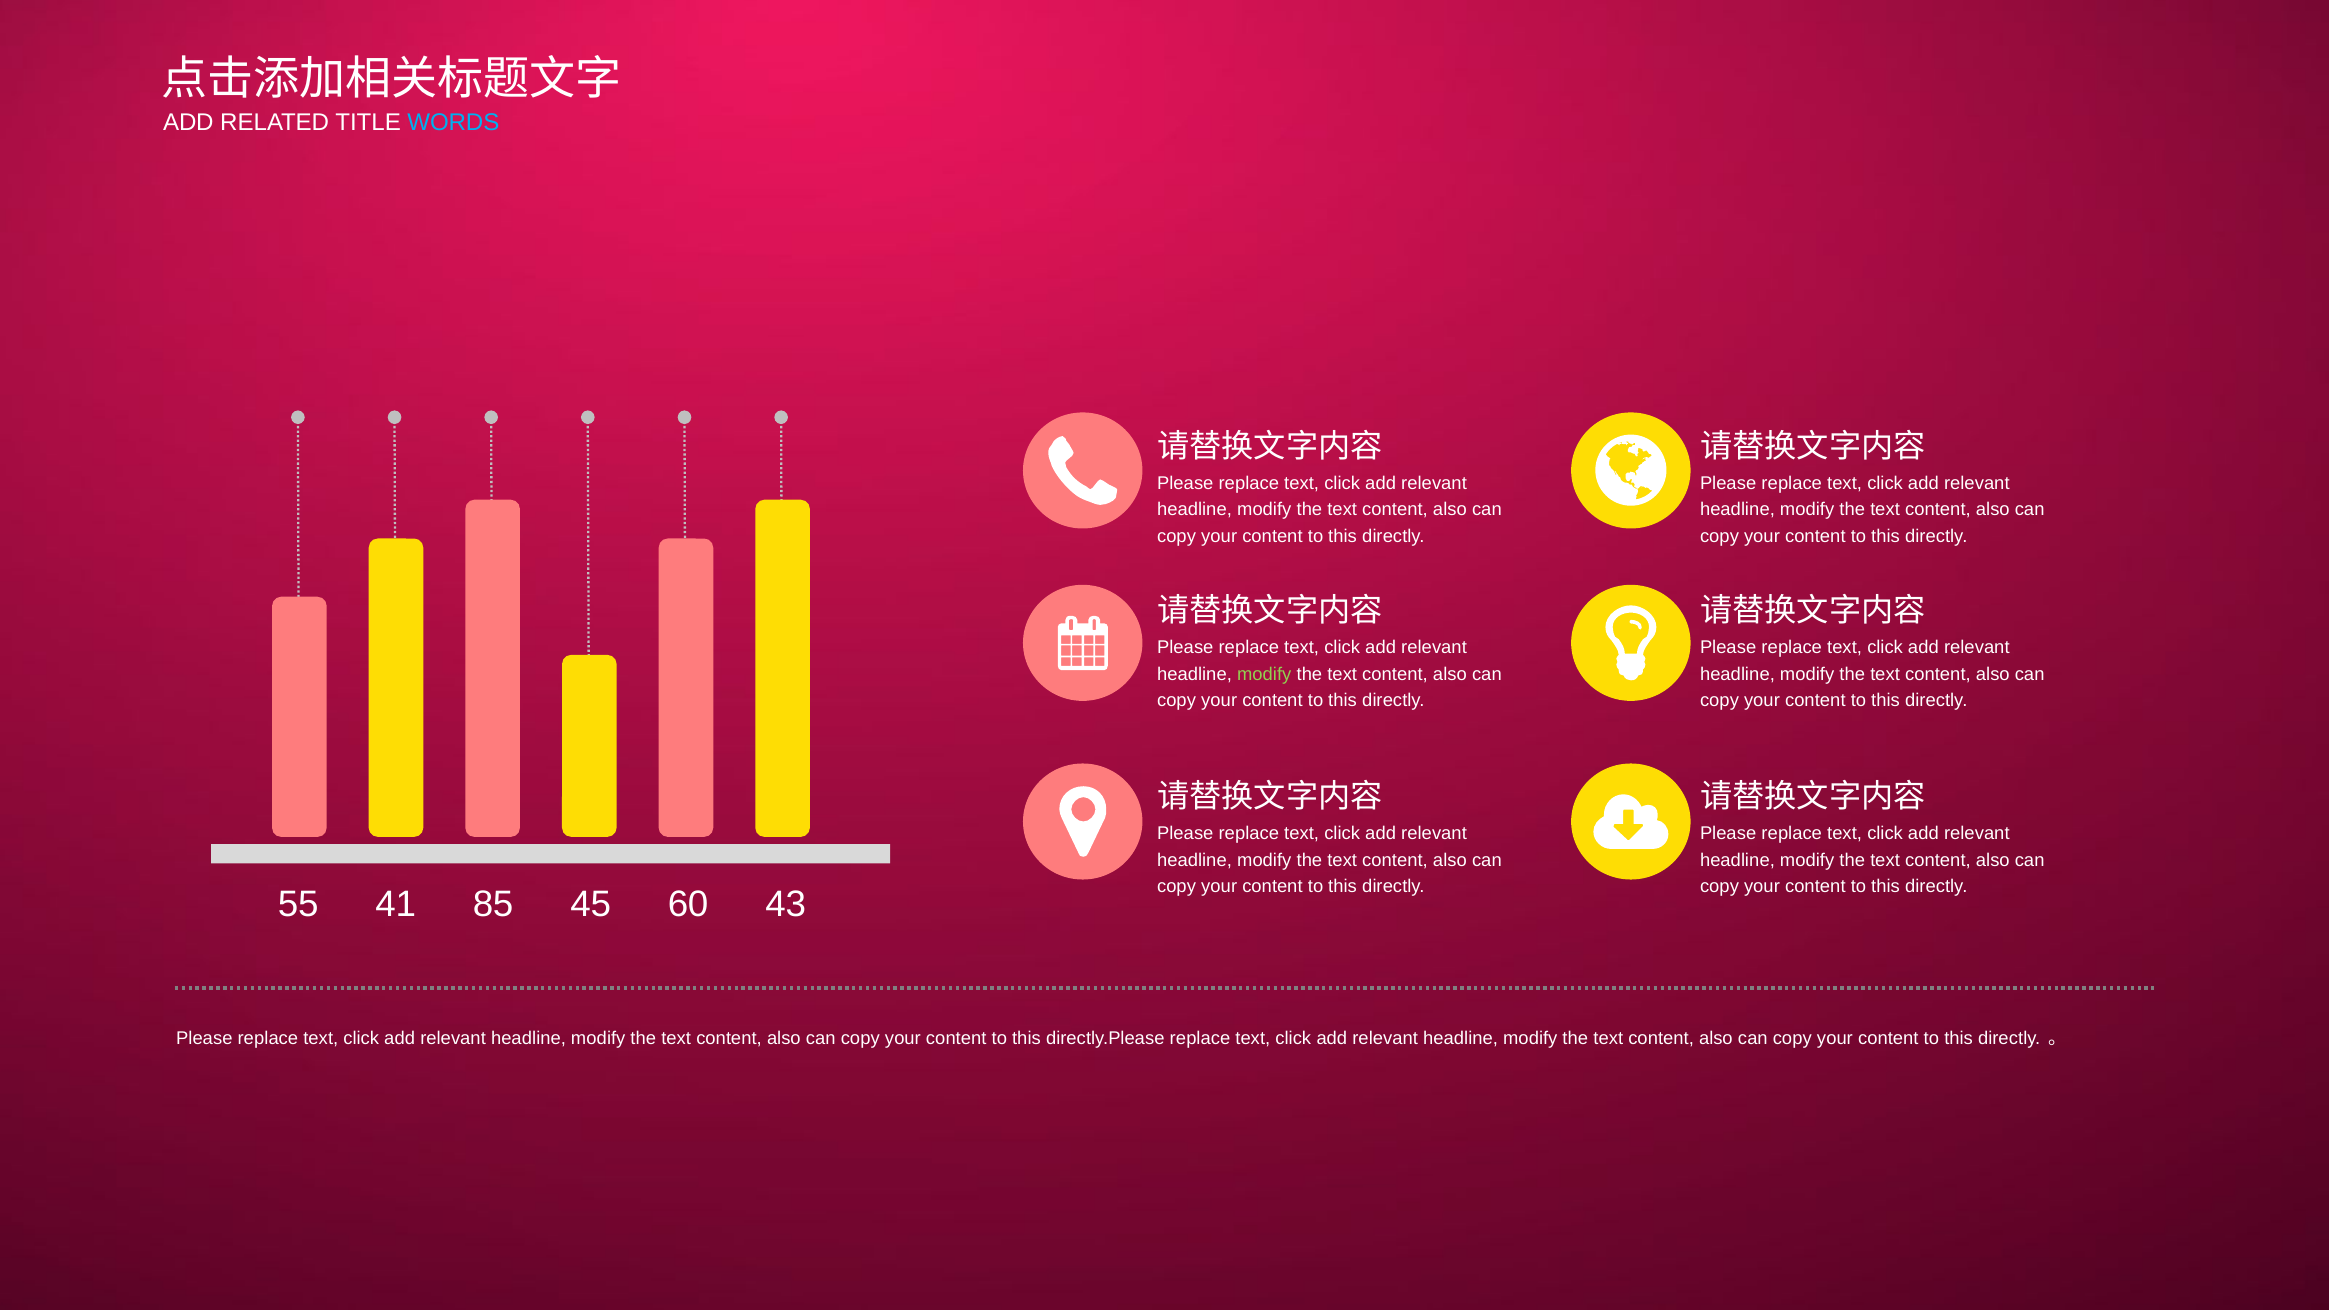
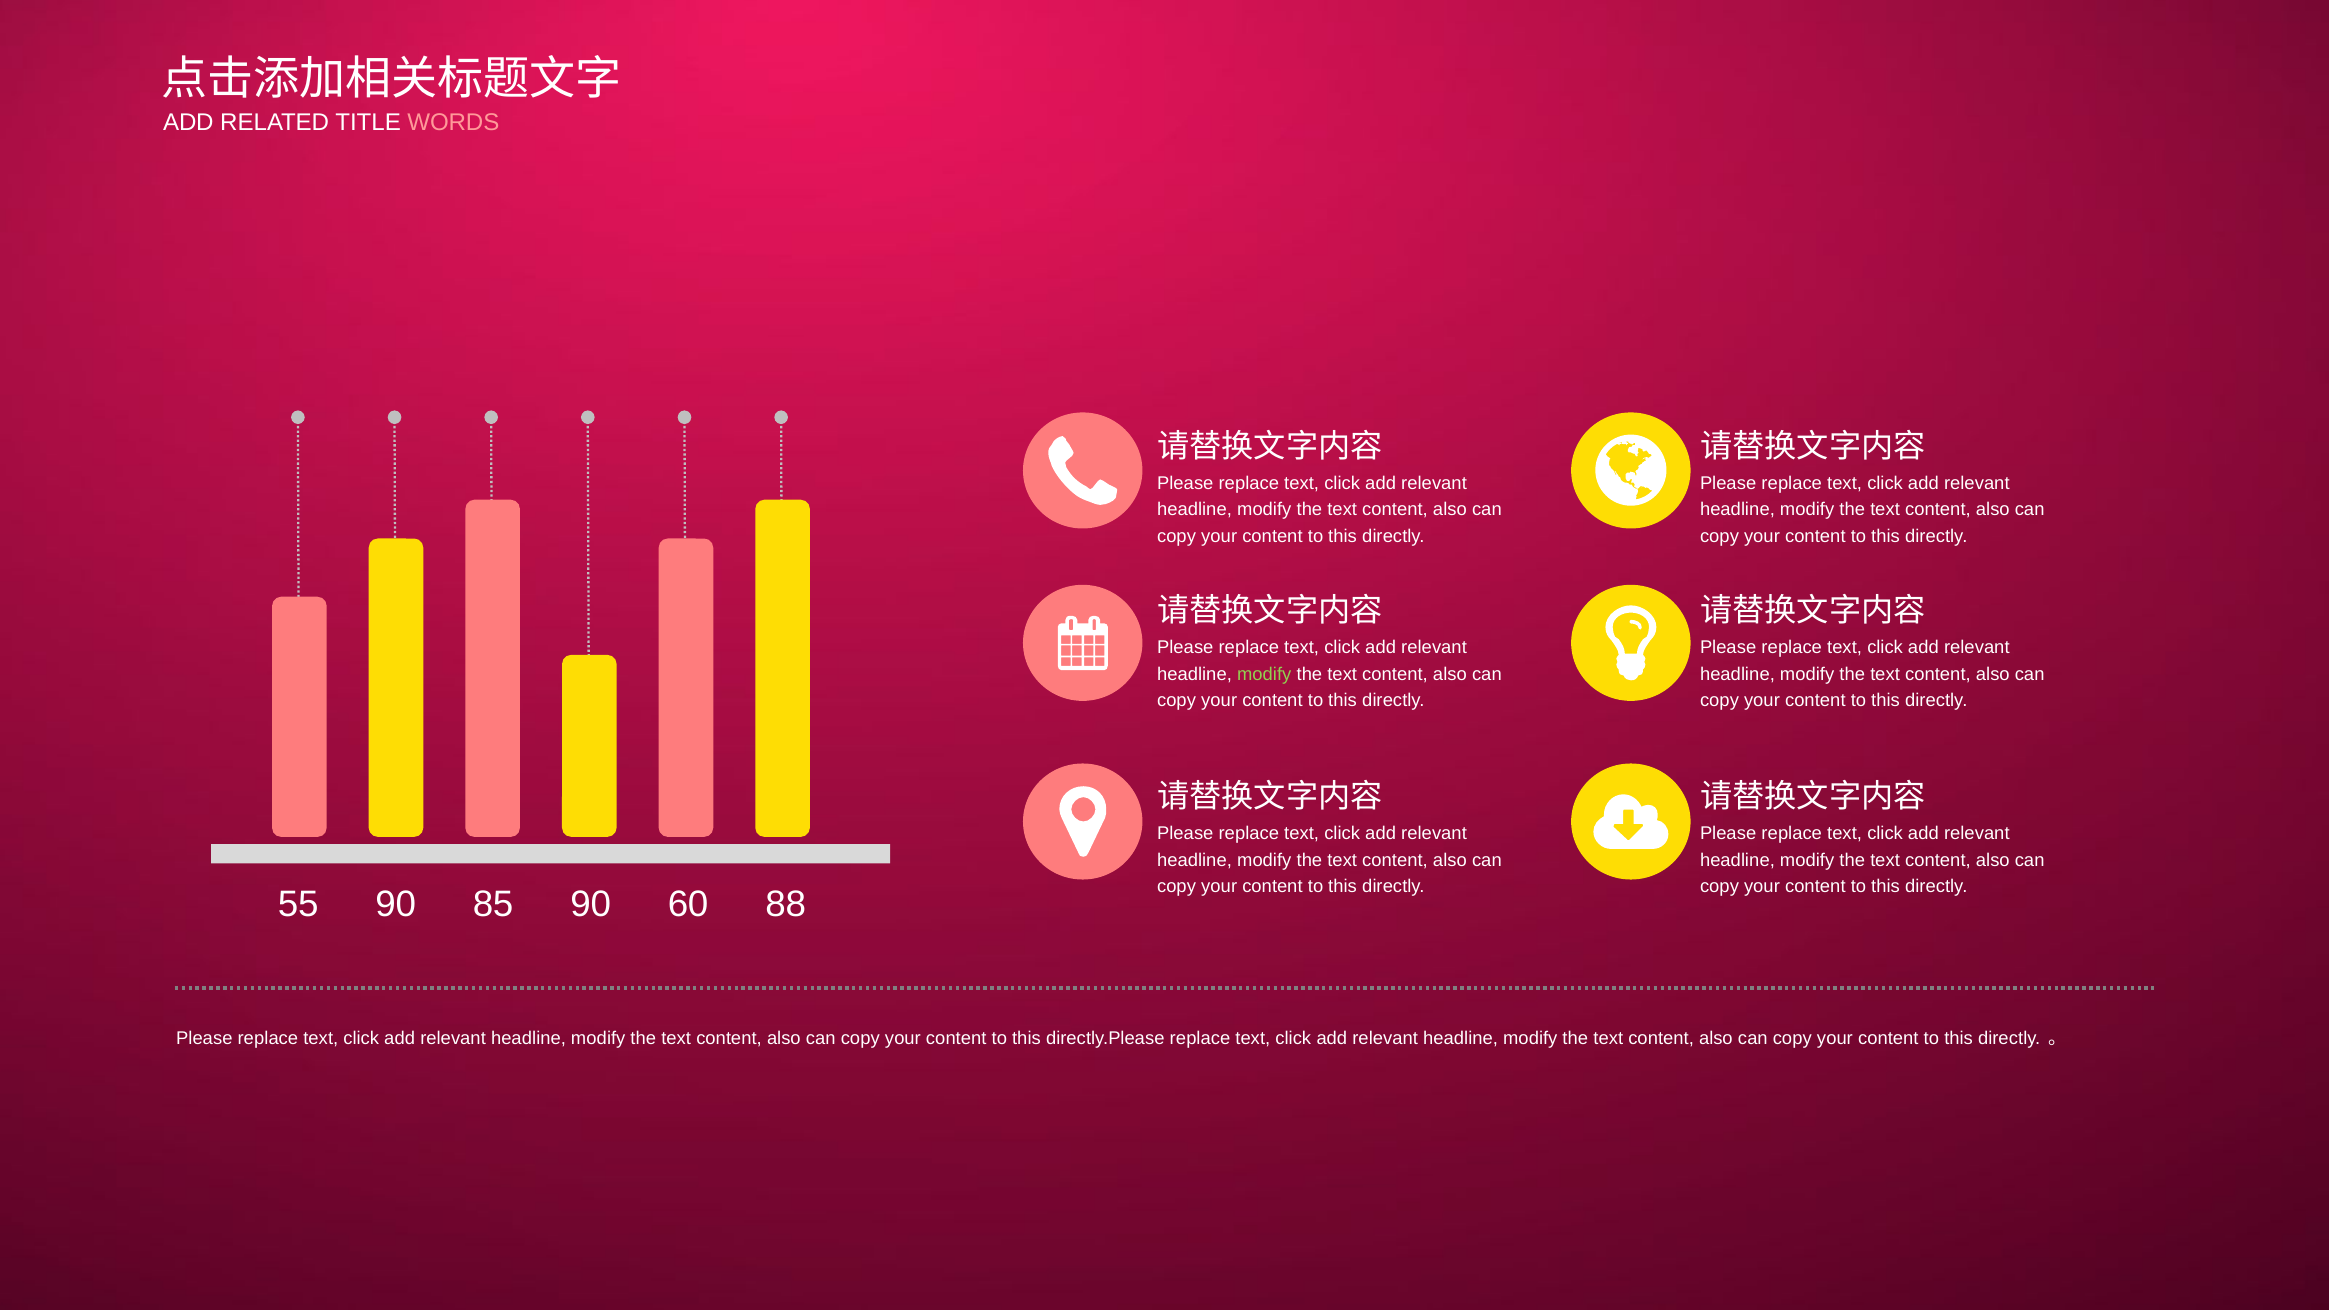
WORDS colour: light blue -> pink
55 41: 41 -> 90
85 45: 45 -> 90
43: 43 -> 88
